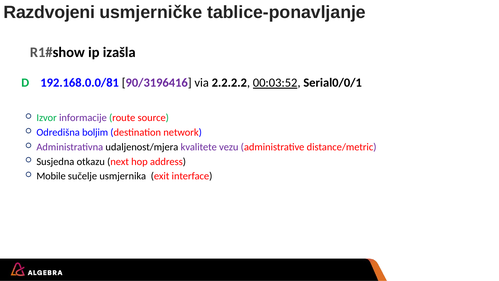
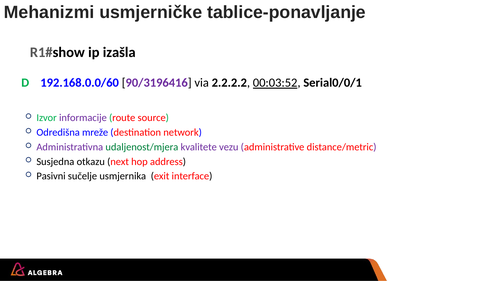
Razdvojeni: Razdvojeni -> Mehanizmi
192.168.0.0/81: 192.168.0.0/81 -> 192.168.0.0/60
boljim: boljim -> mreže
udaljenost/mjera colour: black -> green
Mobile: Mobile -> Pasivni
